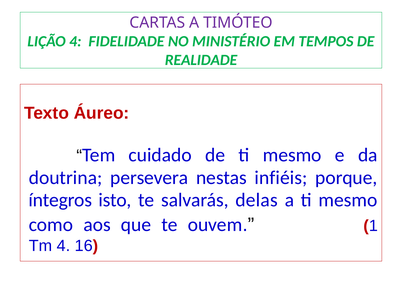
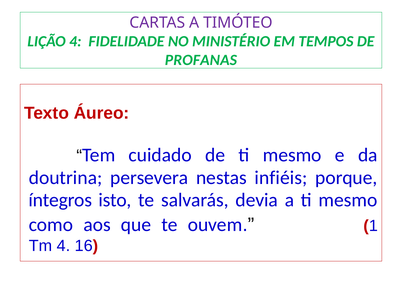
REALIDADE: REALIDADE -> PROFANAS
delas: delas -> devia
